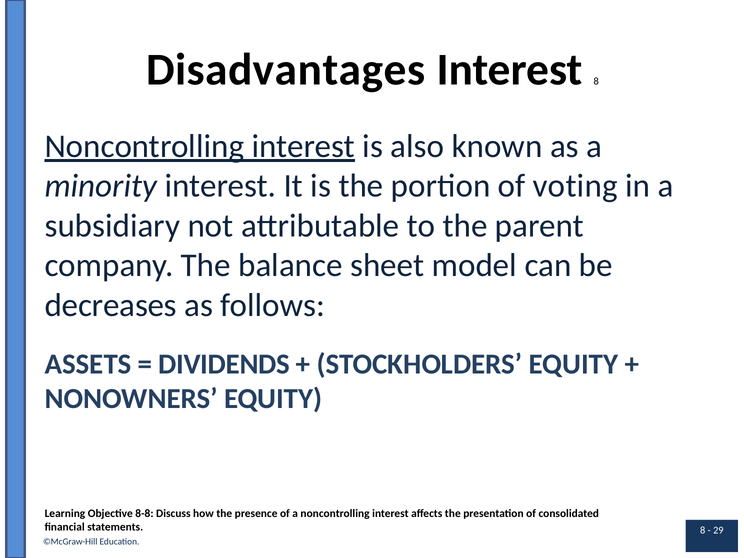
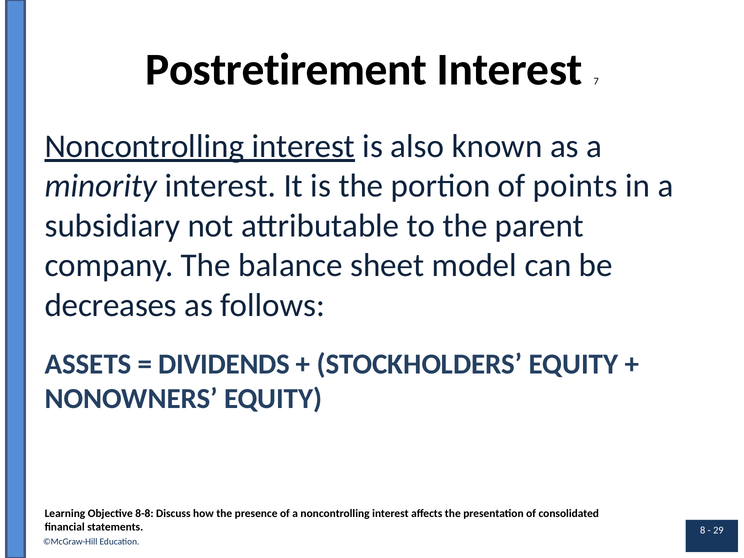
Disadvantages: Disadvantages -> Postretirement
Interest 8: 8 -> 7
voting: voting -> points
